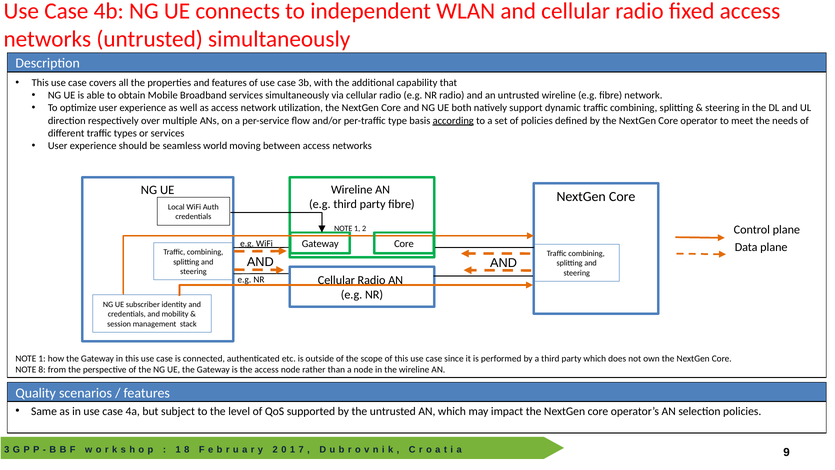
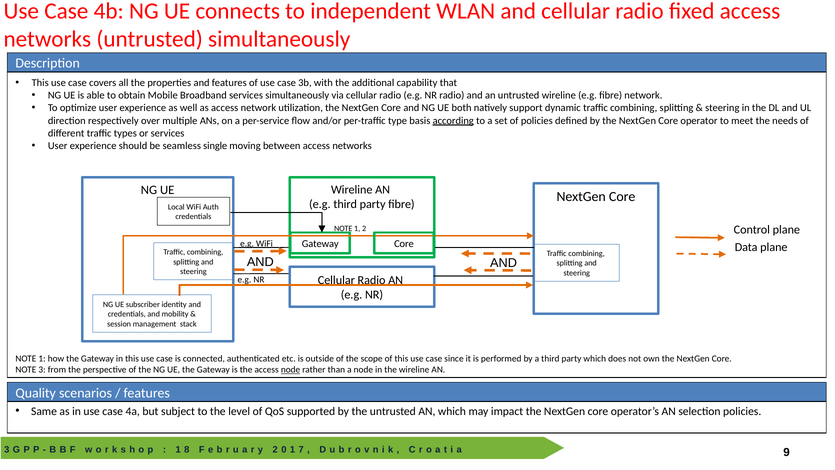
world: world -> single
NOTE 8: 8 -> 3
node at (291, 370) underline: none -> present
